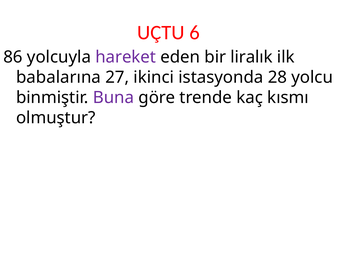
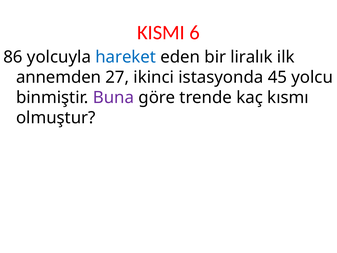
UÇTU: UÇTU -> KISMI
hareket colour: purple -> blue
babalarına: babalarına -> annemden
28: 28 -> 45
